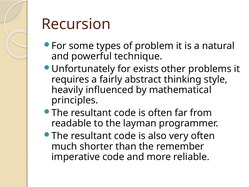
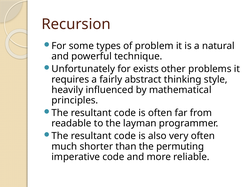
remember: remember -> permuting
